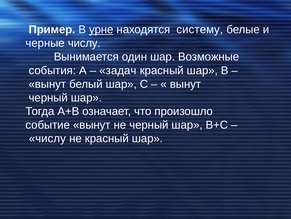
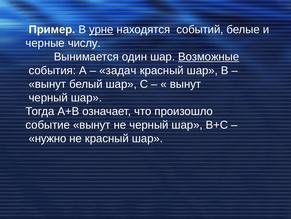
систему: систему -> событий
Возможные underline: none -> present
числу at (47, 138): числу -> нужно
